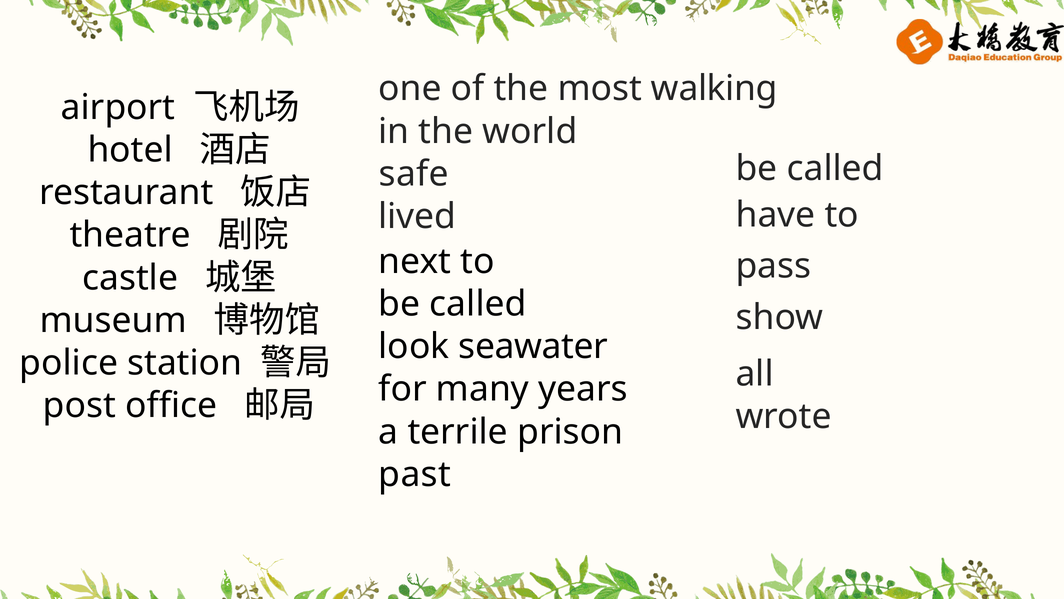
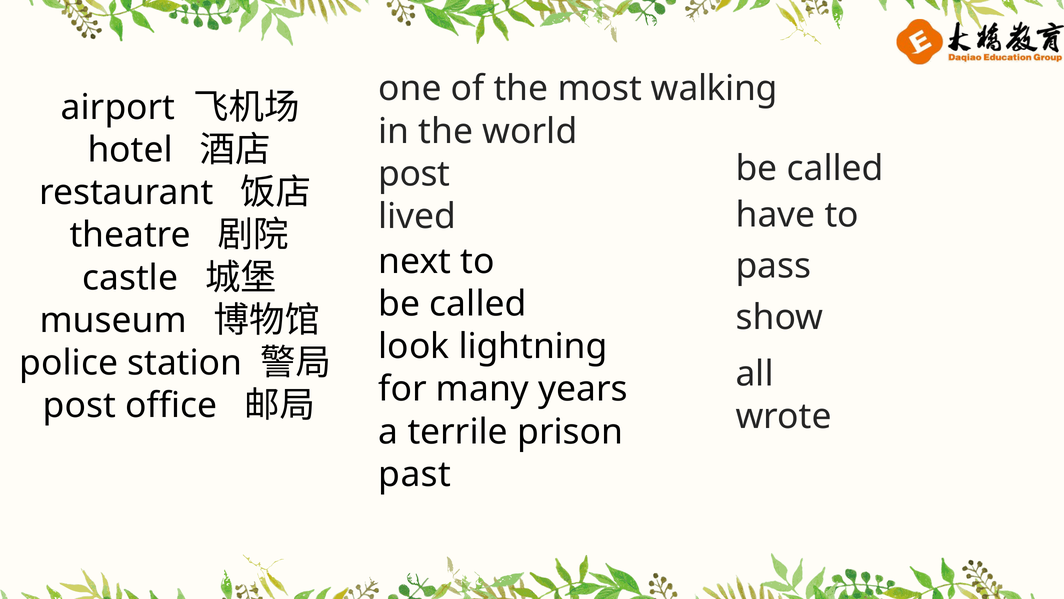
safe at (414, 174): safe -> post
seawater: seawater -> lightning
